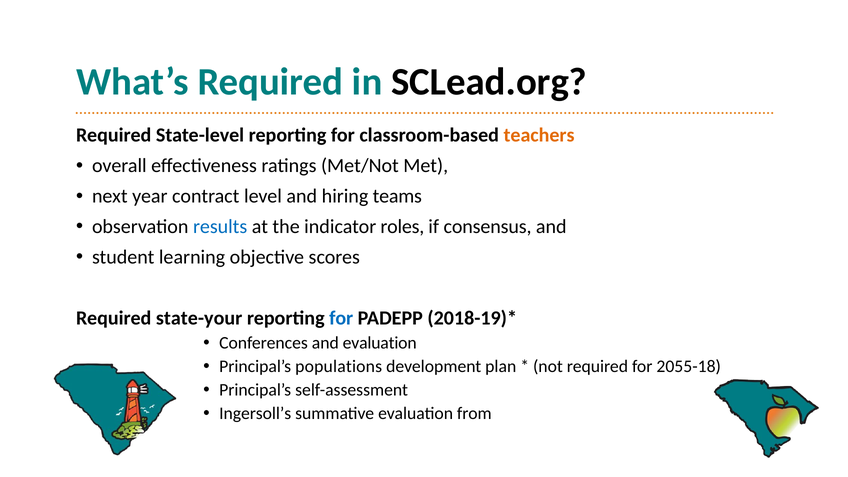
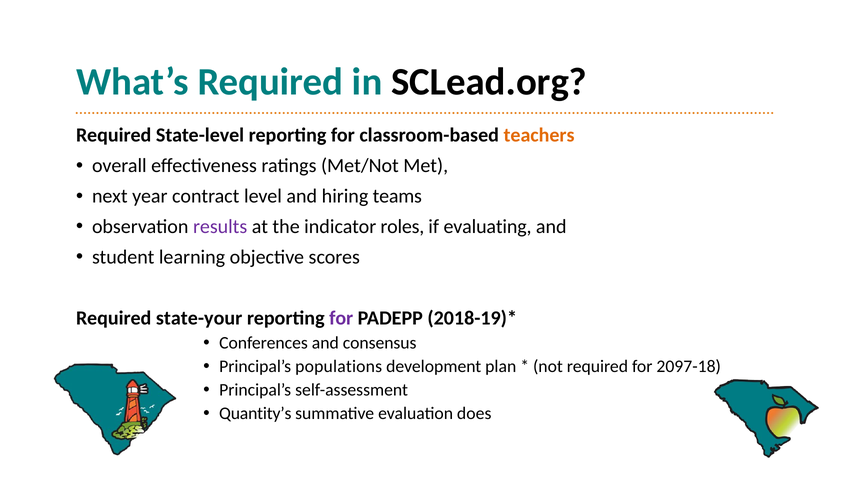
results colour: blue -> purple
consensus: consensus -> evaluating
for at (341, 318) colour: blue -> purple
and evaluation: evaluation -> consensus
2055-18: 2055-18 -> 2097-18
Ingersoll’s: Ingersoll’s -> Quantity’s
from: from -> does
